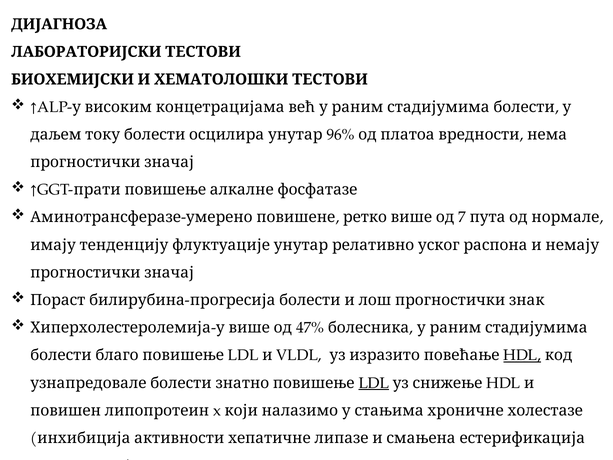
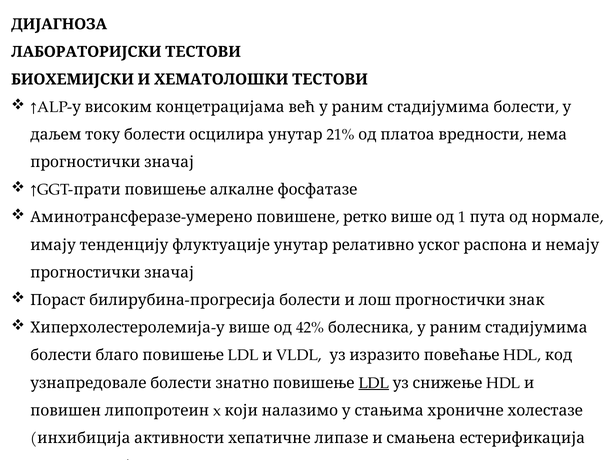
96%: 96% -> 21%
7: 7 -> 1
47%: 47% -> 42%
HDL at (522, 355) underline: present -> none
